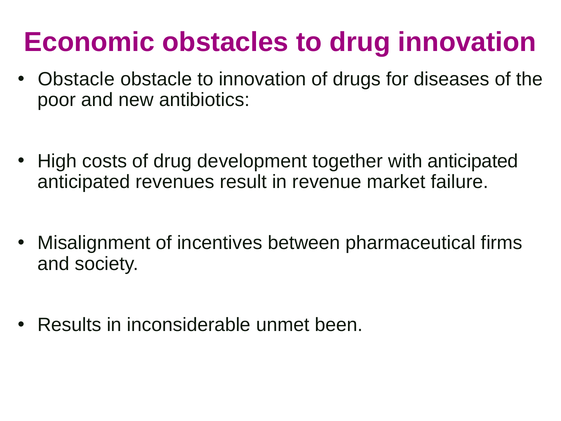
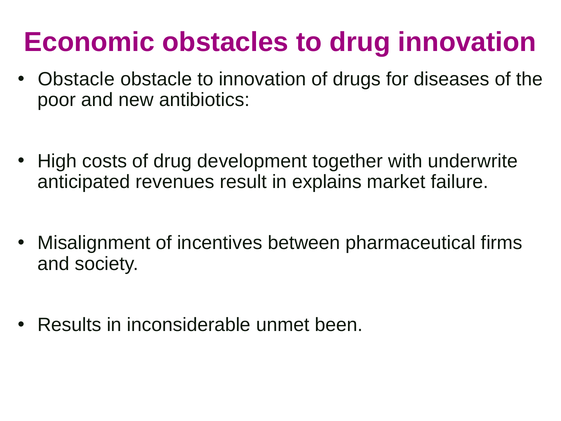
with anticipated: anticipated -> underwrite
revenue: revenue -> explains
